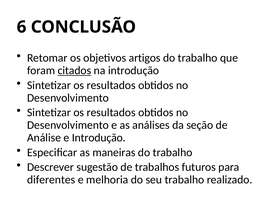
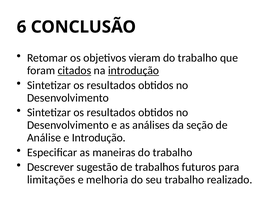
artigos: artigos -> vieram
introdução at (134, 70) underline: none -> present
diferentes: diferentes -> limitações
